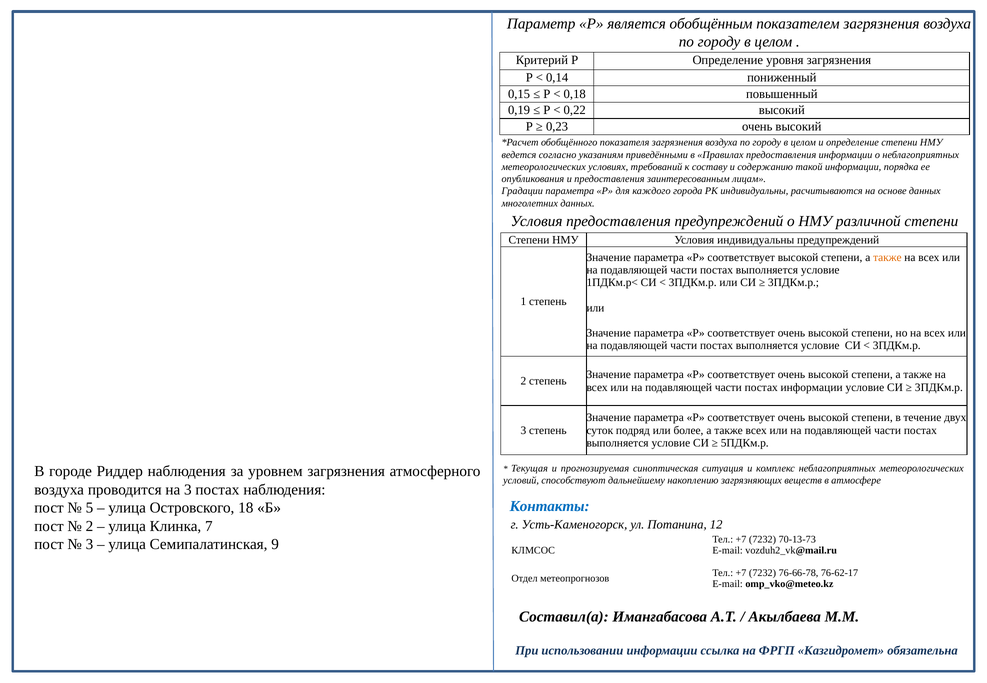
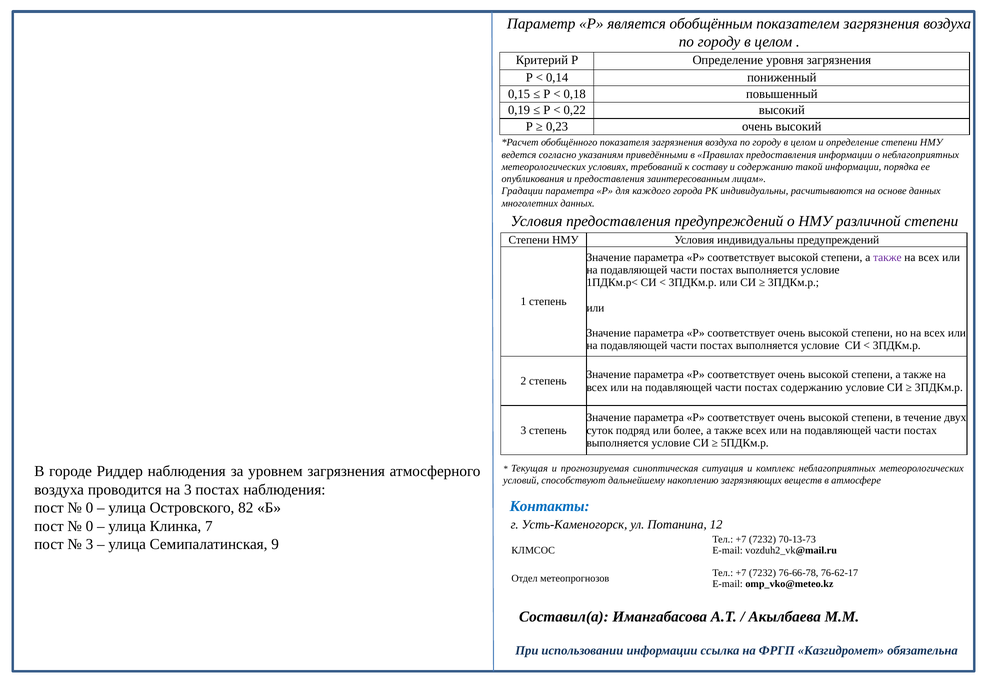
также at (887, 257) colour: orange -> purple
постах информации: информации -> содержанию
5 at (89, 508): 5 -> 0
18: 18 -> 82
2 at (89, 526): 2 -> 0
